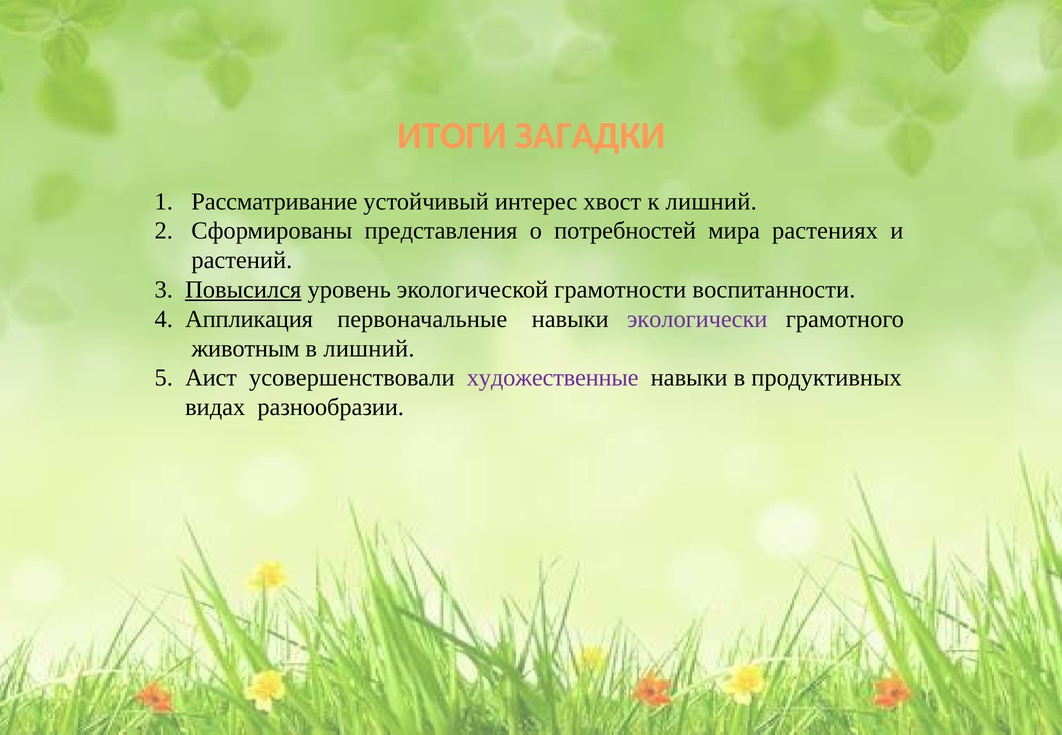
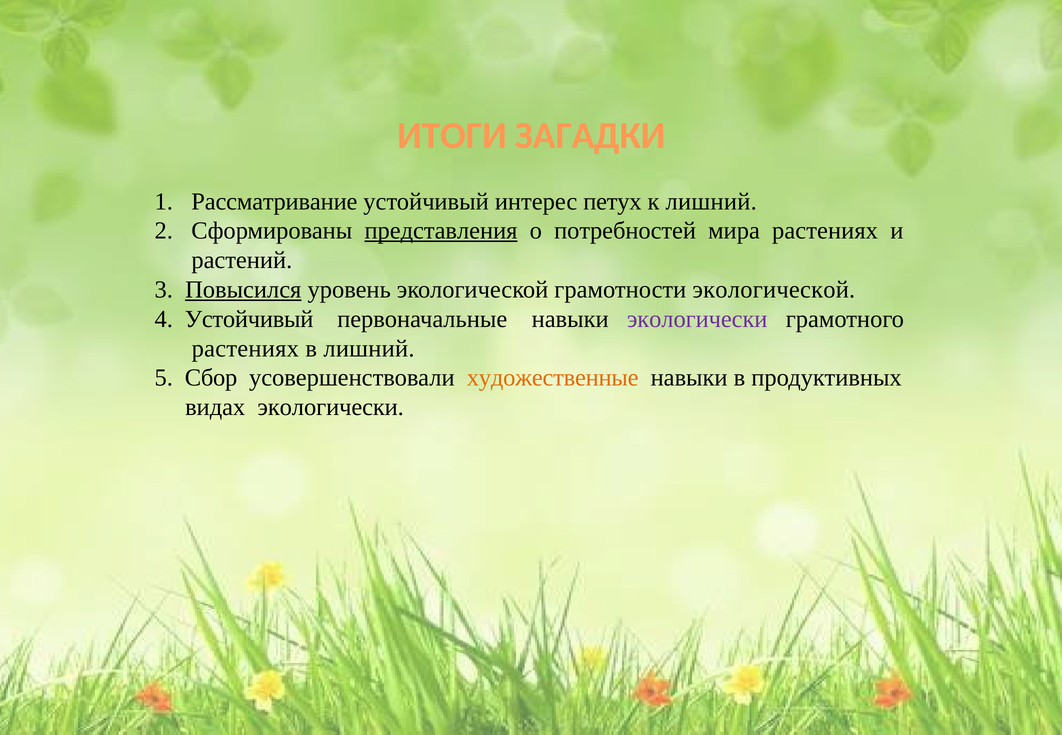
хвост: хвост -> петух
представления underline: none -> present
грамотности воспитанности: воспитанности -> экологической
4 Аппликация: Аппликация -> Устойчивый
животным at (246, 349): животным -> растениях
Аист: Аист -> Сбор
художественные colour: purple -> orange
видах разнообразии: разнообразии -> экологически
